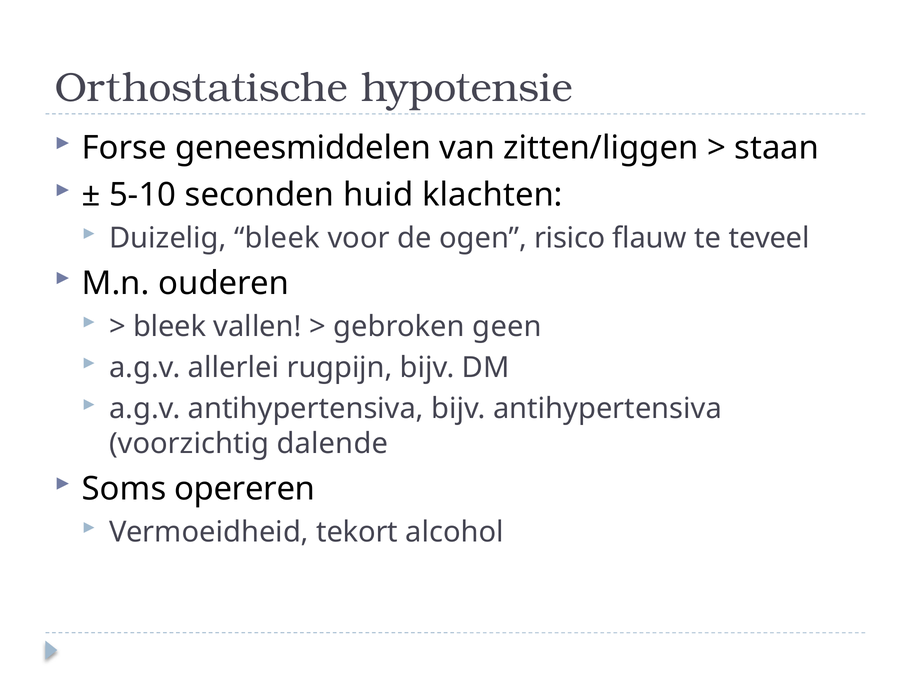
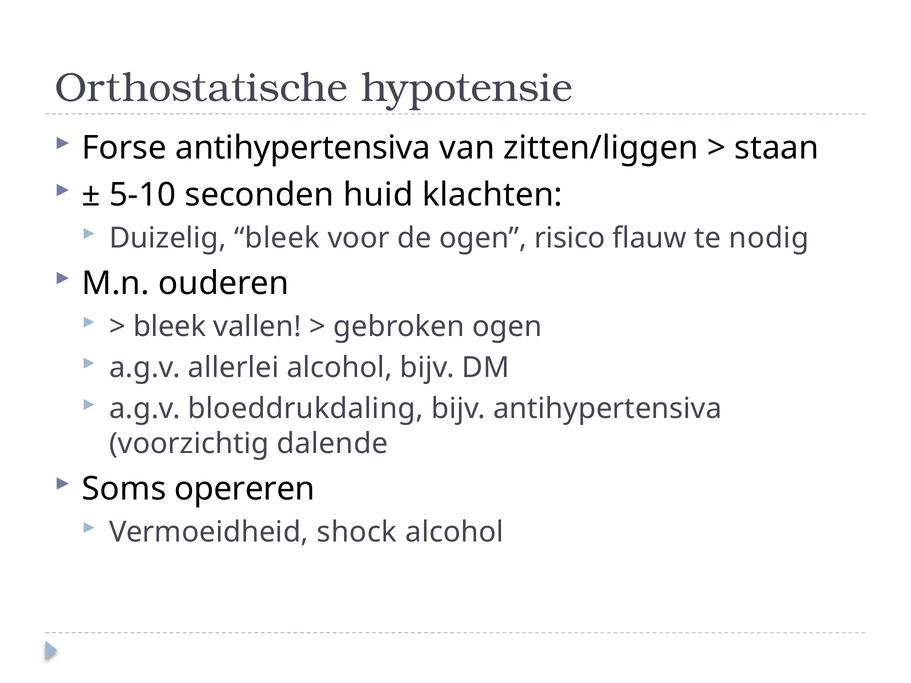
Forse geneesmiddelen: geneesmiddelen -> antihypertensiva
teveel: teveel -> nodig
gebroken geen: geen -> ogen
allerlei rugpijn: rugpijn -> alcohol
a.g.v antihypertensiva: antihypertensiva -> bloeddrukdaling
tekort: tekort -> shock
